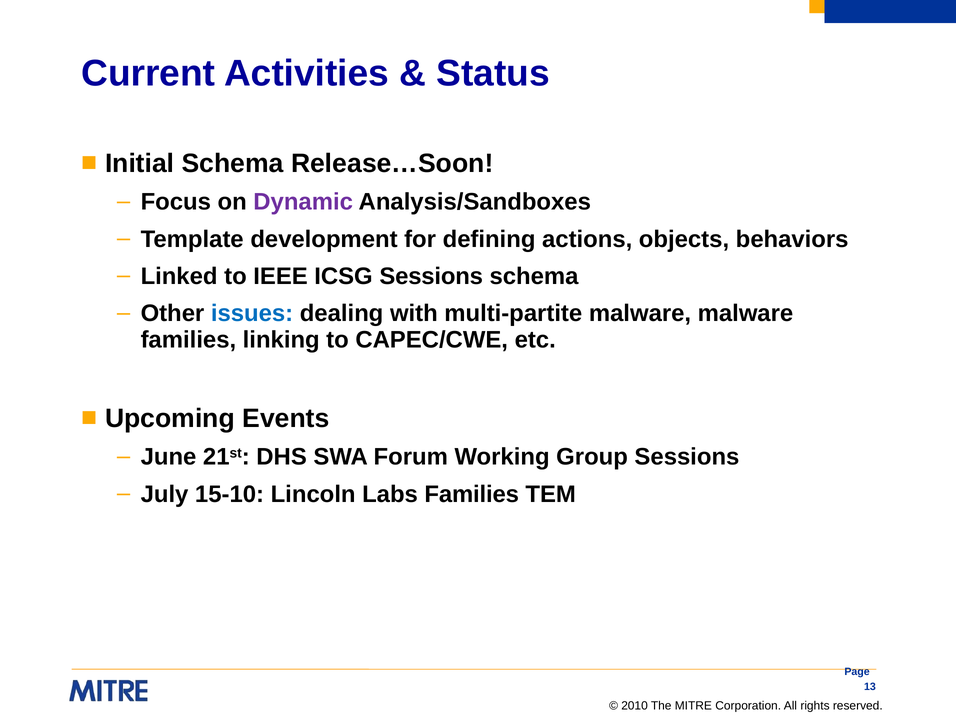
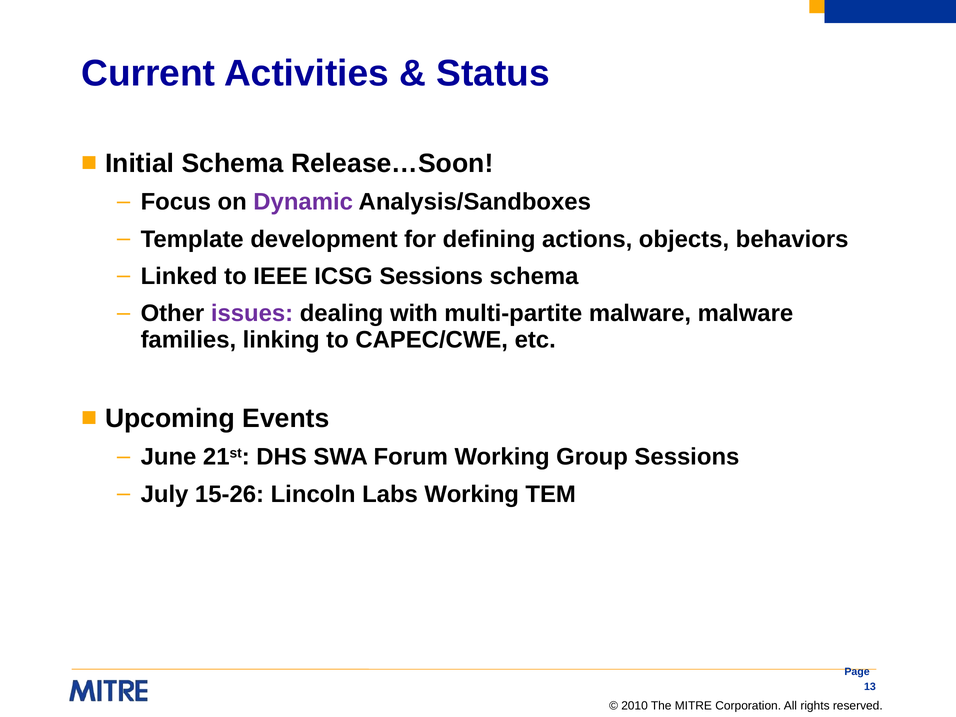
issues colour: blue -> purple
15-10: 15-10 -> 15-26
Labs Families: Families -> Working
